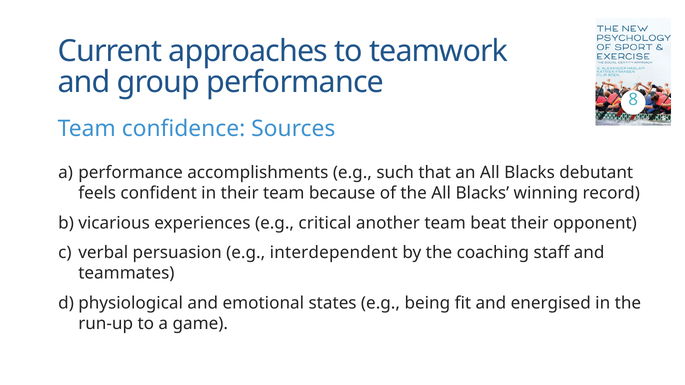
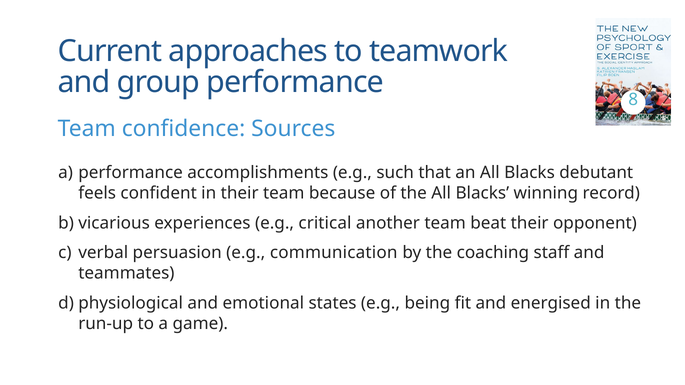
interdependent: interdependent -> communication
